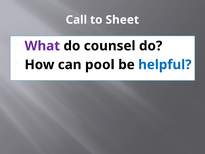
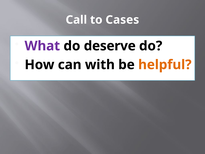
Sheet: Sheet -> Cases
counsel: counsel -> deserve
pool: pool -> with
helpful colour: blue -> orange
